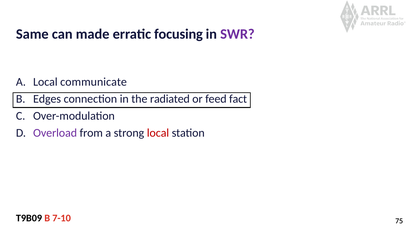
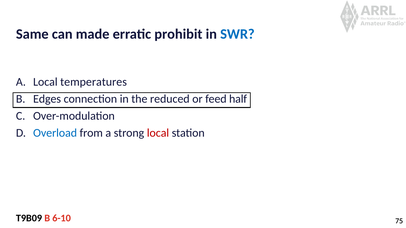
focusing: focusing -> prohibit
SWR colour: purple -> blue
communicate: communicate -> temperatures
radiated: radiated -> reduced
fact: fact -> half
Overload colour: purple -> blue
7-10: 7-10 -> 6-10
